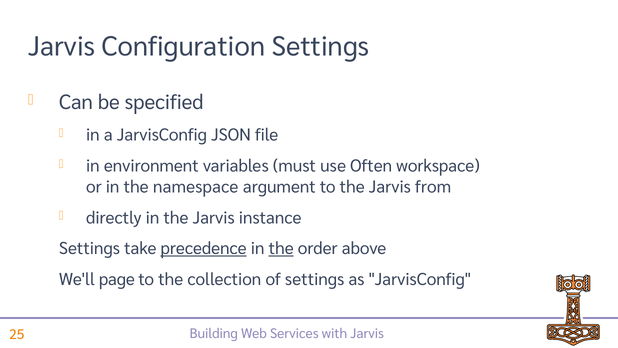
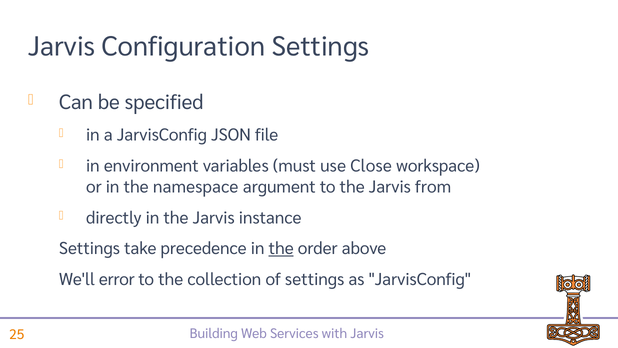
Often: Often -> Close
precedence underline: present -> none
page: page -> error
